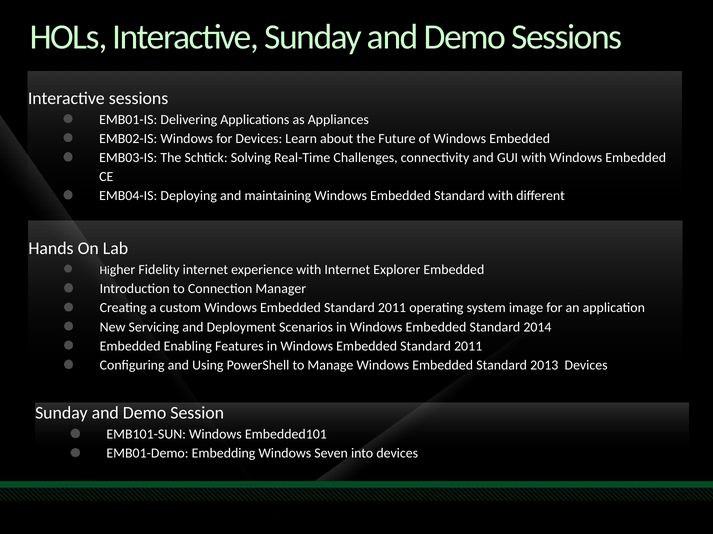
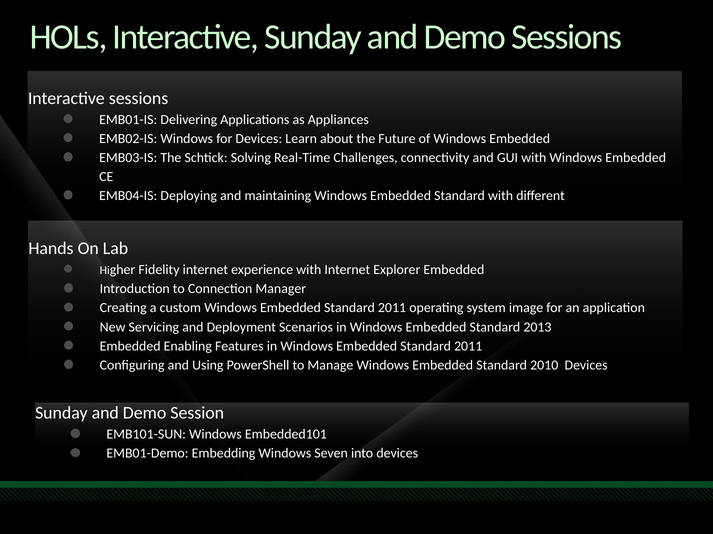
2014: 2014 -> 2013
2013: 2013 -> 2010
